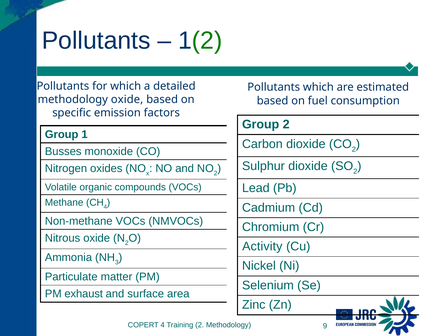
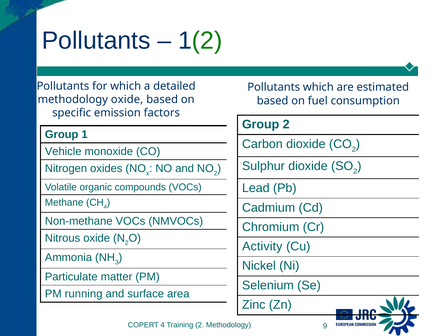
Busses: Busses -> Vehicle
exhaust: exhaust -> running
